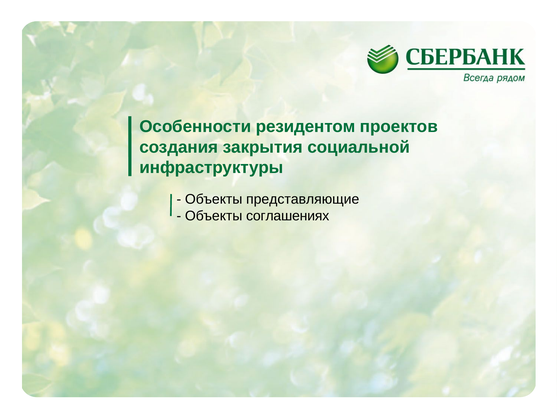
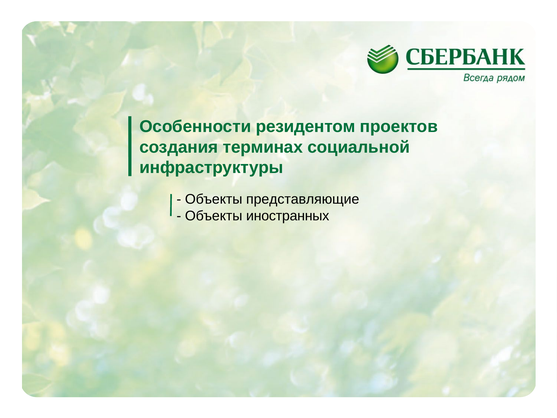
закрытия: закрытия -> терминах
соглашениях: соглашениях -> иностранных
